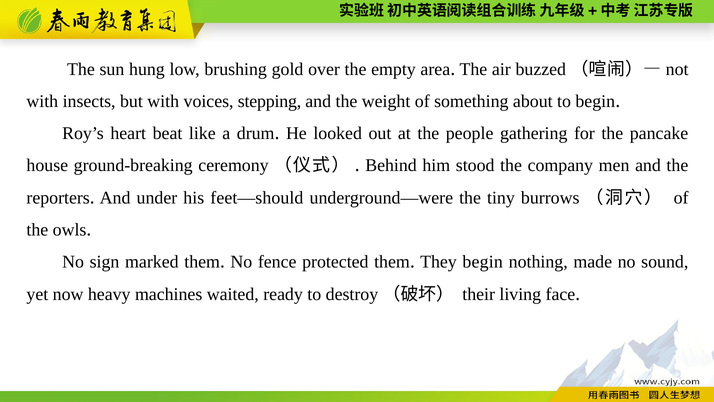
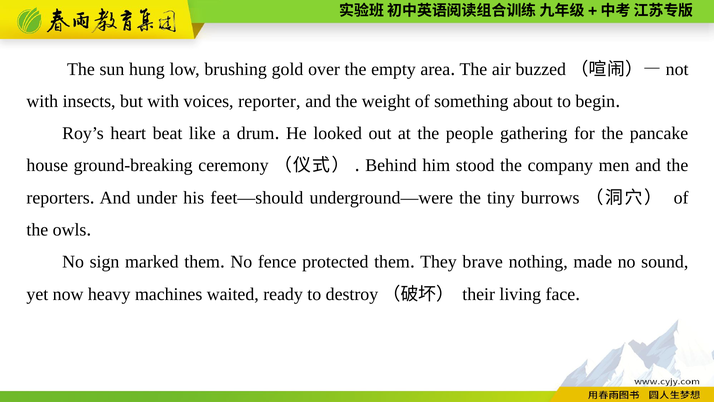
stepping: stepping -> reporter
They begin: begin -> brave
